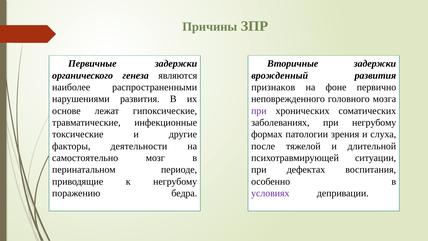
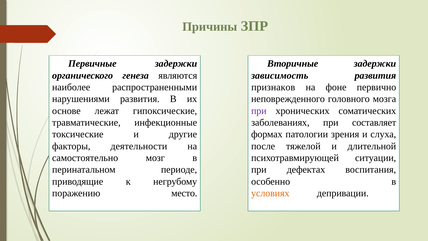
врожденный: врожденный -> зависимость
при негрубому: негрубому -> составляет
бедра: бедра -> место
условиях colour: purple -> orange
